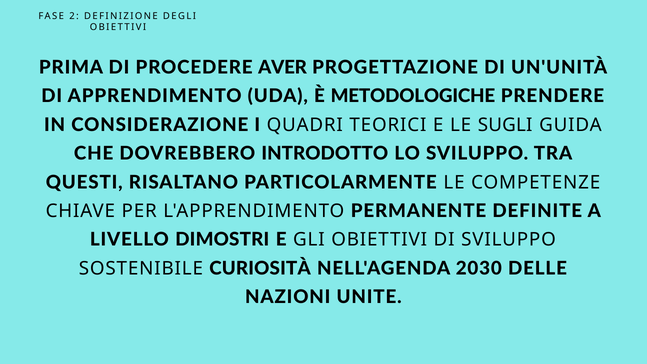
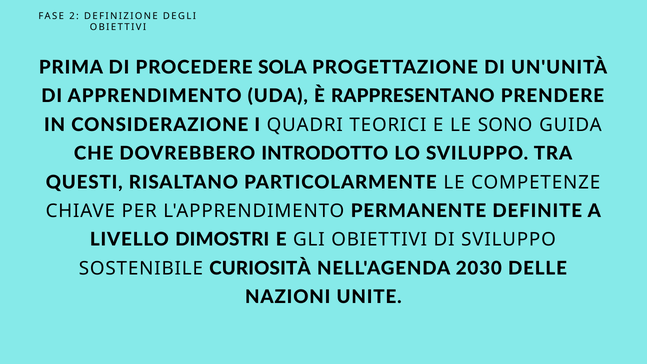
AVER: AVER -> SOLA
METODOLOGICHE: METODOLOGICHE -> RAPPRESENTANO
SUGLI: SUGLI -> SONO
